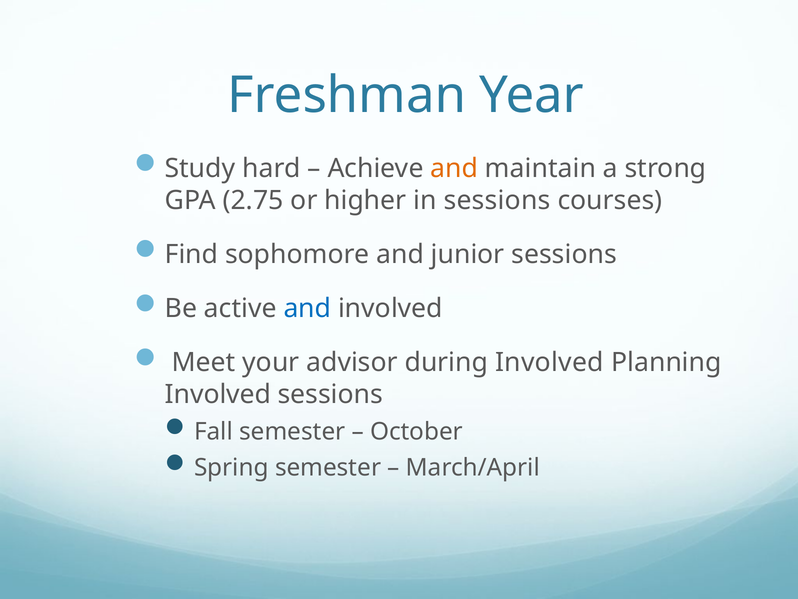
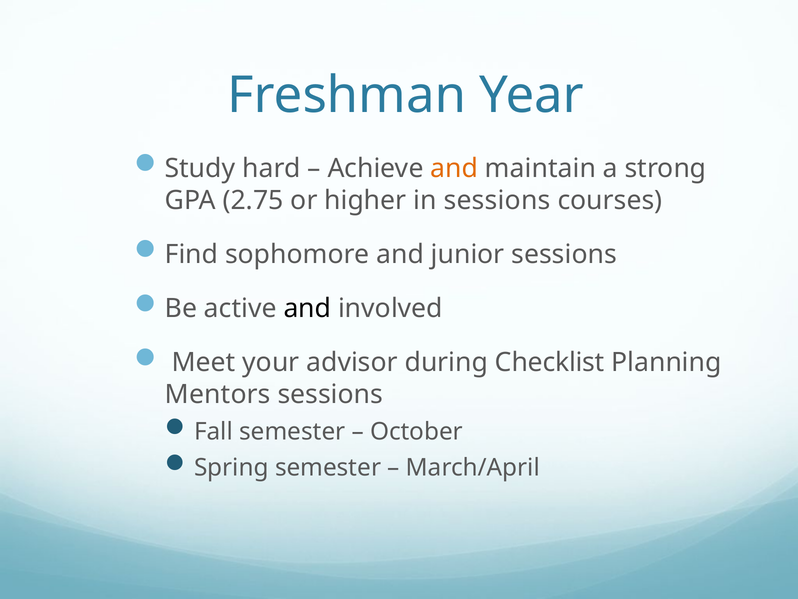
and at (307, 308) colour: blue -> black
during Involved: Involved -> Checklist
Involved at (218, 394): Involved -> Mentors
